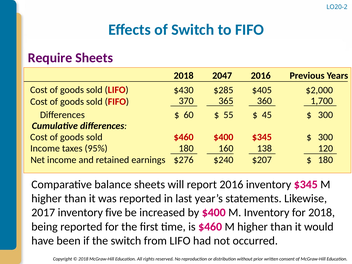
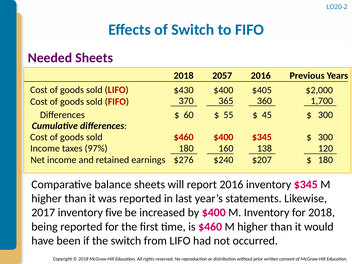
Require: Require -> Needed
2047: 2047 -> 2057
$285 at (223, 90): $285 -> $400
95%: 95% -> 97%
